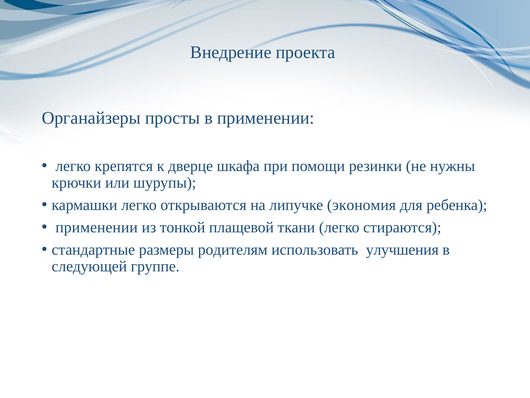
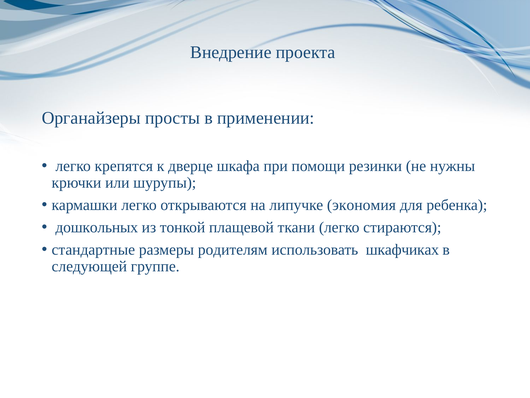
применении at (97, 227): применении -> дошкольных
улучшения: улучшения -> шкафчиках
